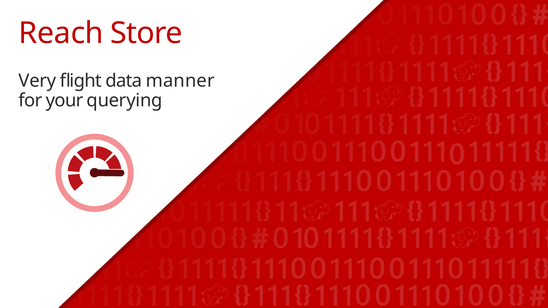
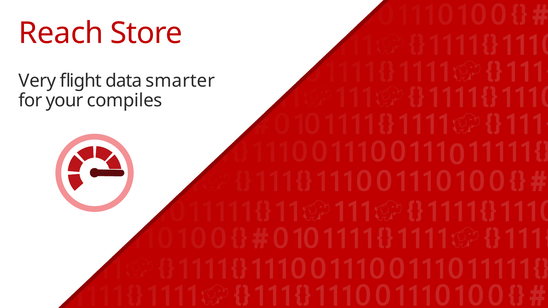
manner: manner -> smarter
querying: querying -> compiles
